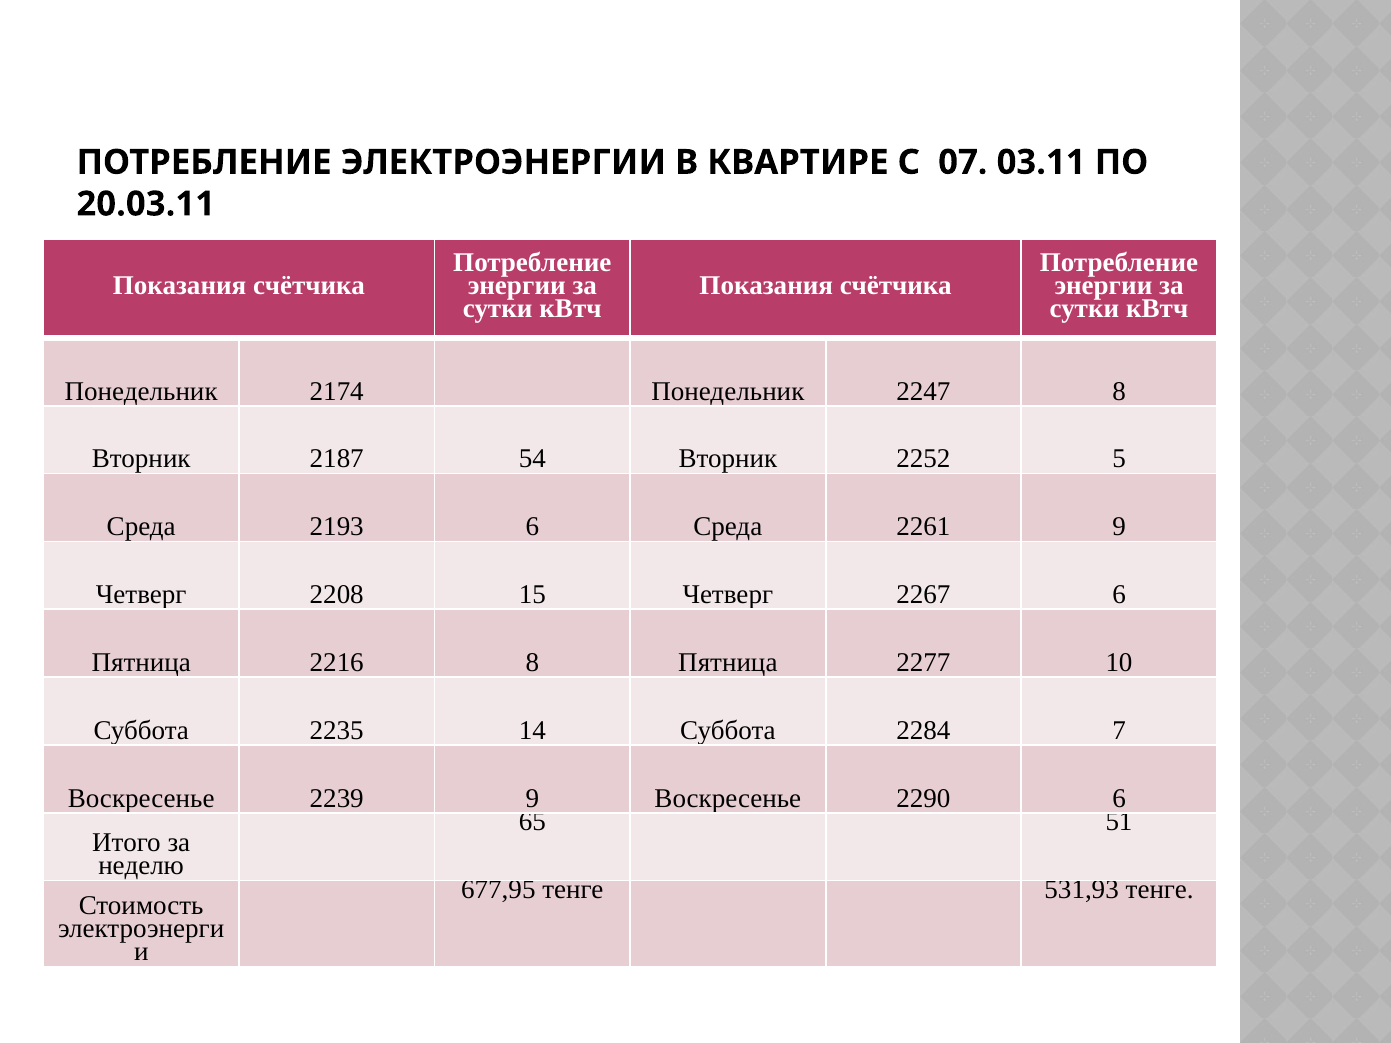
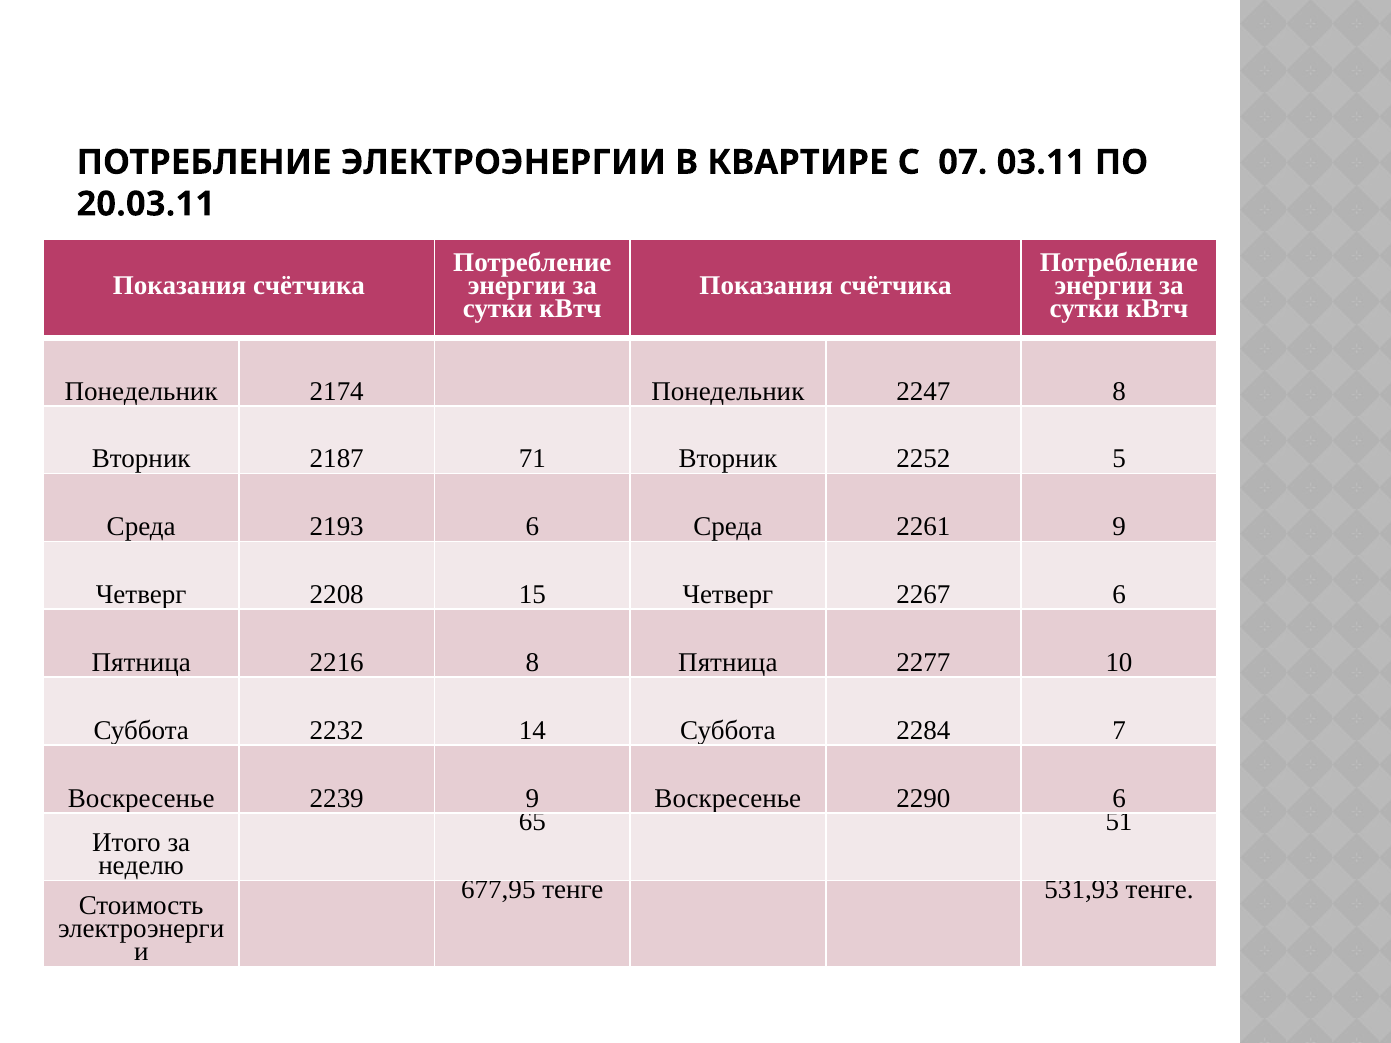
54: 54 -> 71
2235: 2235 -> 2232
